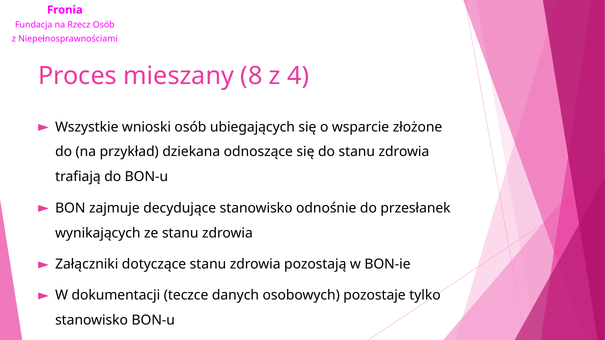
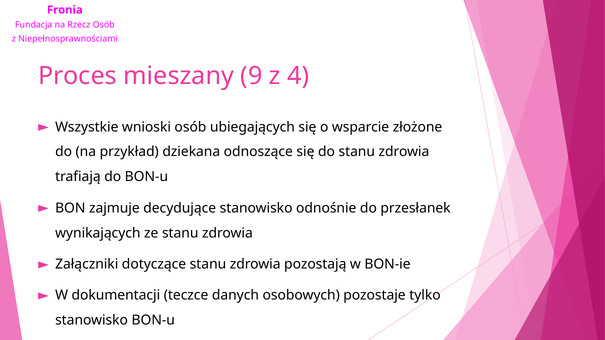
8: 8 -> 9
